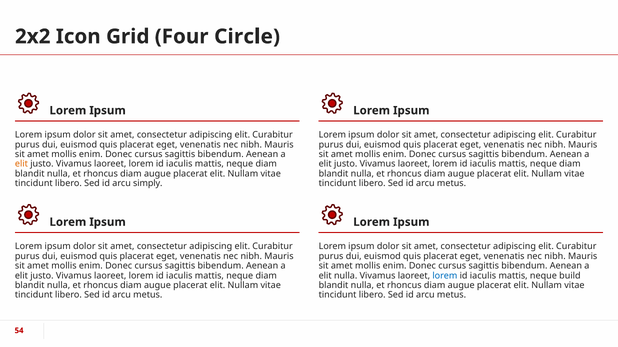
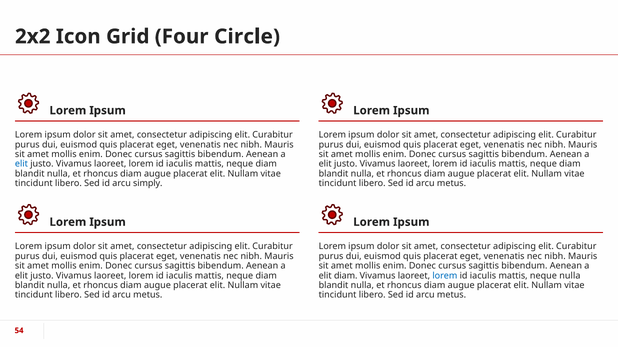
elit at (21, 164) colour: orange -> blue
elit nulla: nulla -> diam
neque build: build -> nulla
